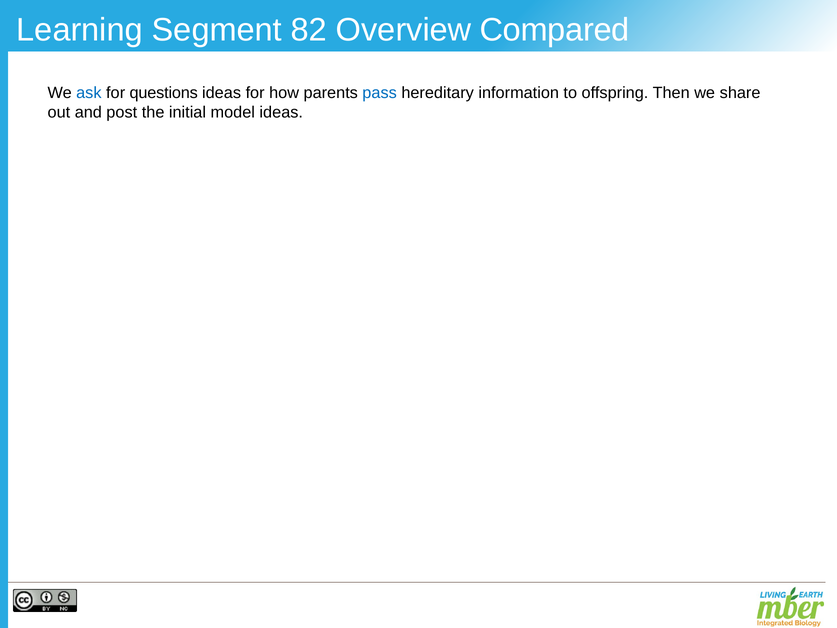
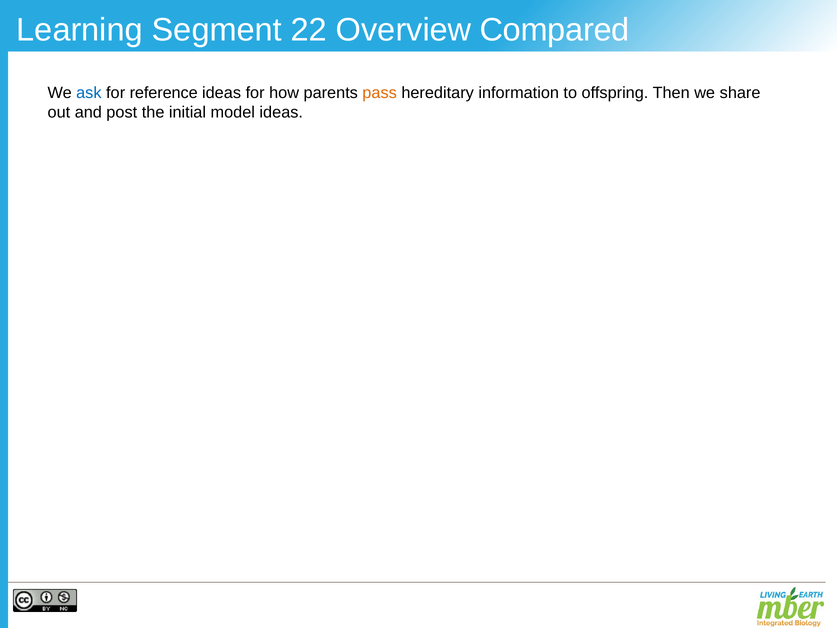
82: 82 -> 22
questions: questions -> reference
pass colour: blue -> orange
